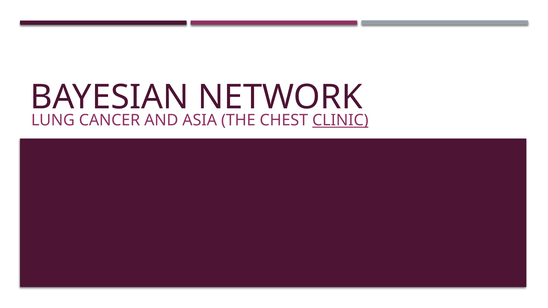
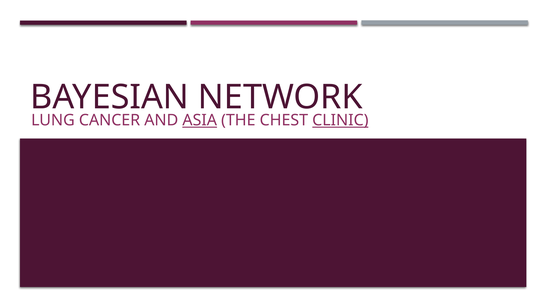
ASIA underline: none -> present
